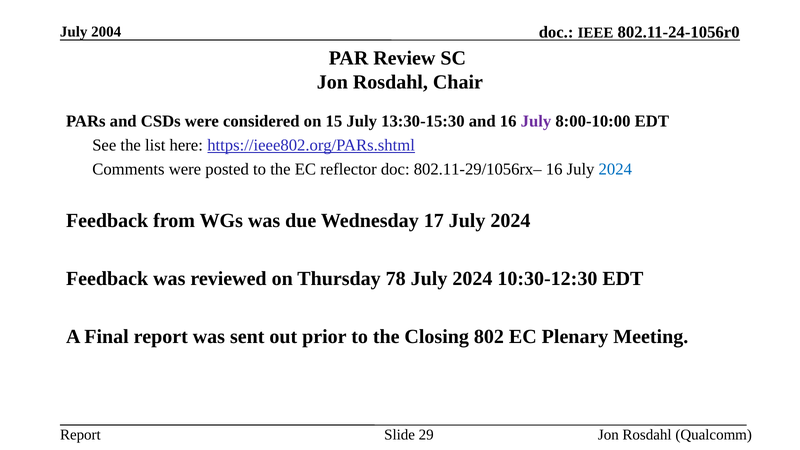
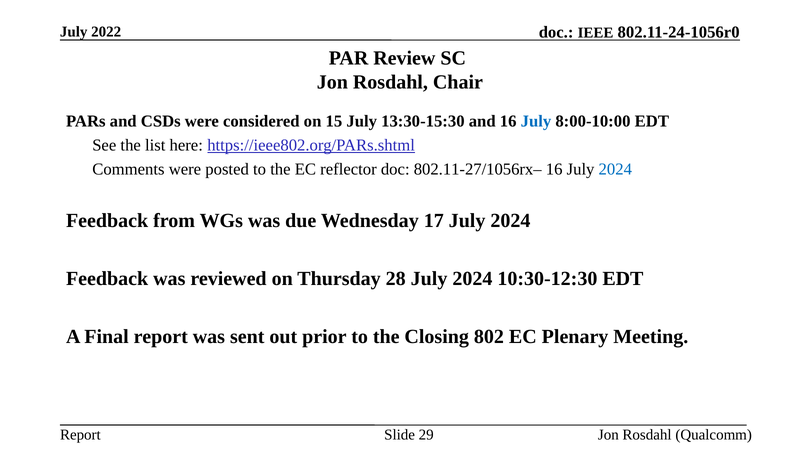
2004: 2004 -> 2022
July at (536, 121) colour: purple -> blue
802.11-29/1056rx–: 802.11-29/1056rx– -> 802.11-27/1056rx–
78: 78 -> 28
